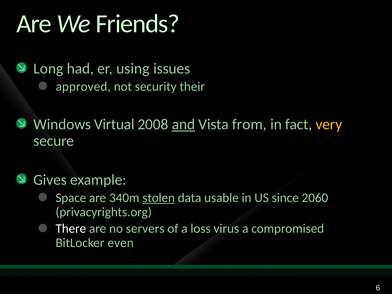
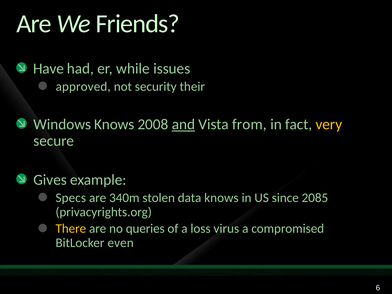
Long: Long -> Have
using: using -> while
Windows Virtual: Virtual -> Knows
Space: Space -> Specs
stolen underline: present -> none
data usable: usable -> knows
2060: 2060 -> 2085
There colour: white -> yellow
servers: servers -> queries
